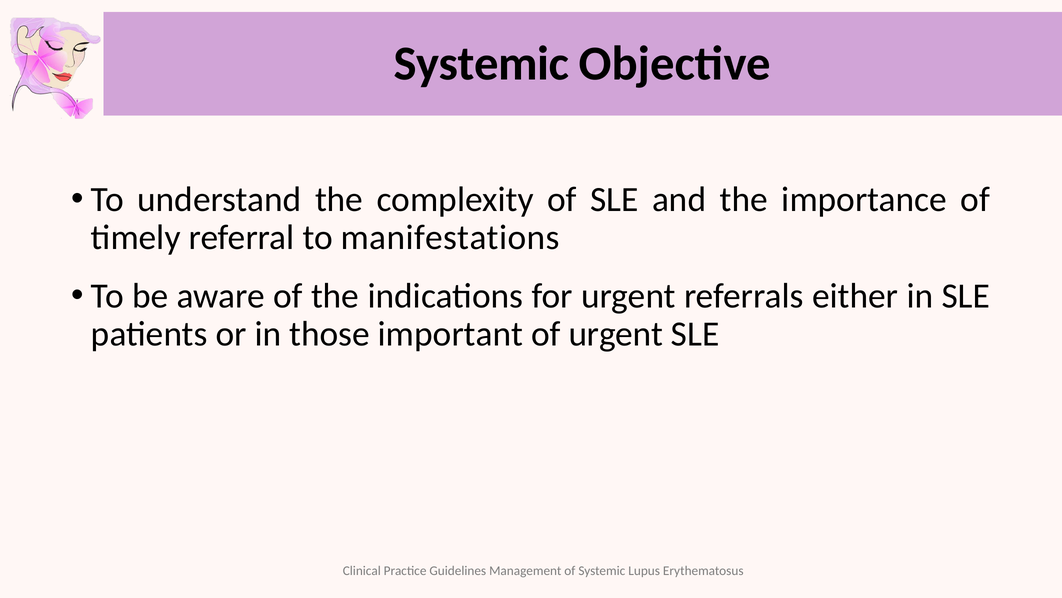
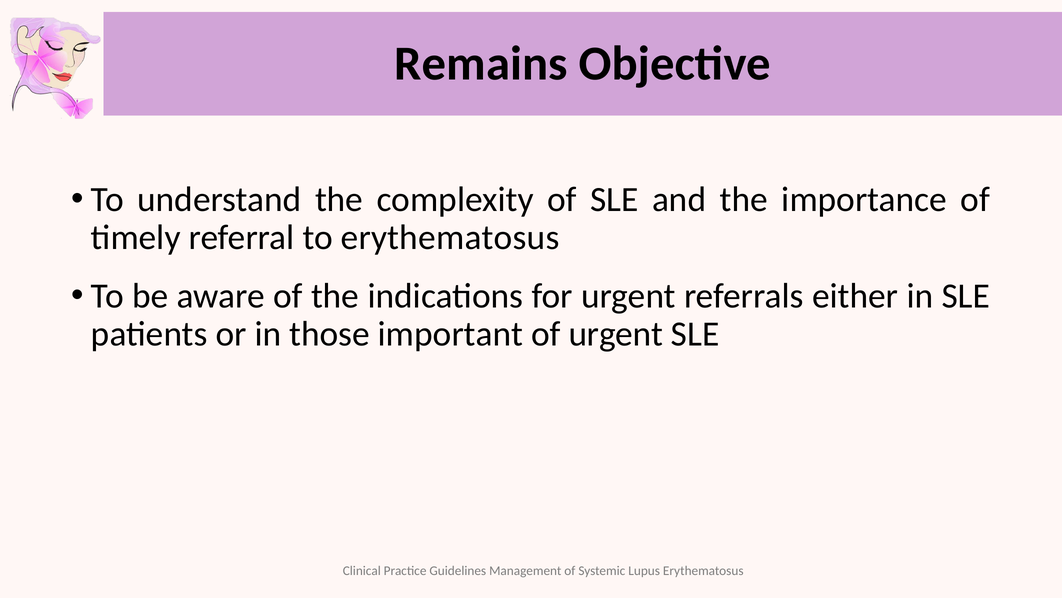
Systemic at (481, 63): Systemic -> Remains
to manifestations: manifestations -> erythematosus
